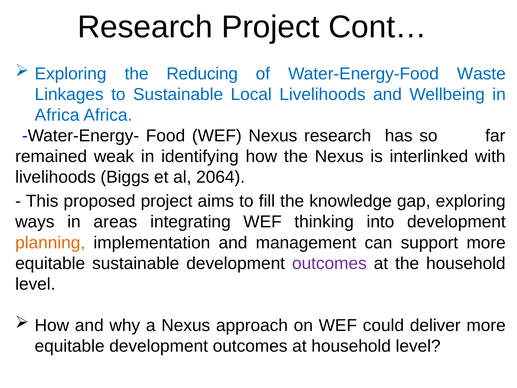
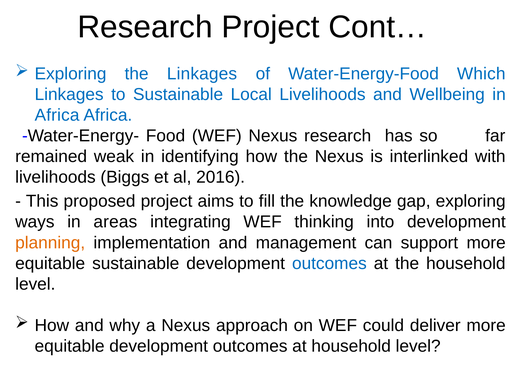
the Reducing: Reducing -> Linkages
Waste: Waste -> Which
2064: 2064 -> 2016
outcomes at (329, 263) colour: purple -> blue
